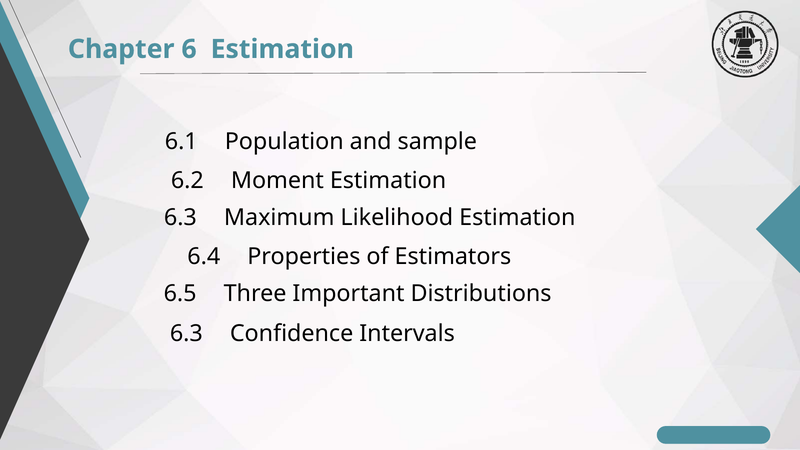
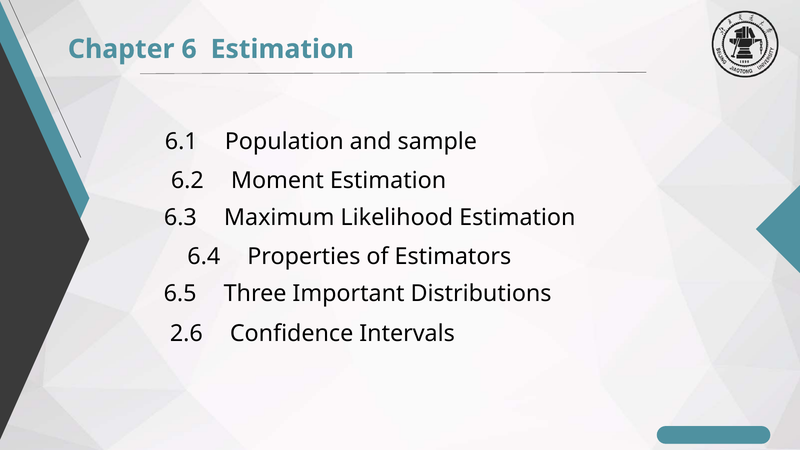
6.3 at (186, 333): 6.3 -> 2.6
